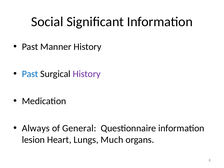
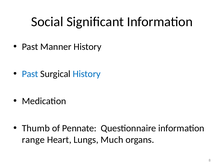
History at (87, 74) colour: purple -> blue
Always: Always -> Thumb
General: General -> Pennate
lesion: lesion -> range
